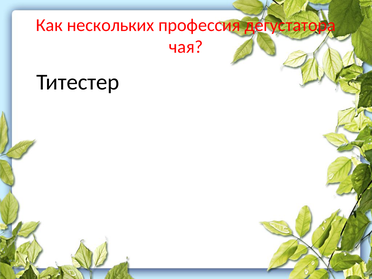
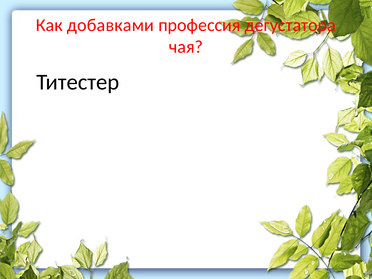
нескольких: нескольких -> добавками
